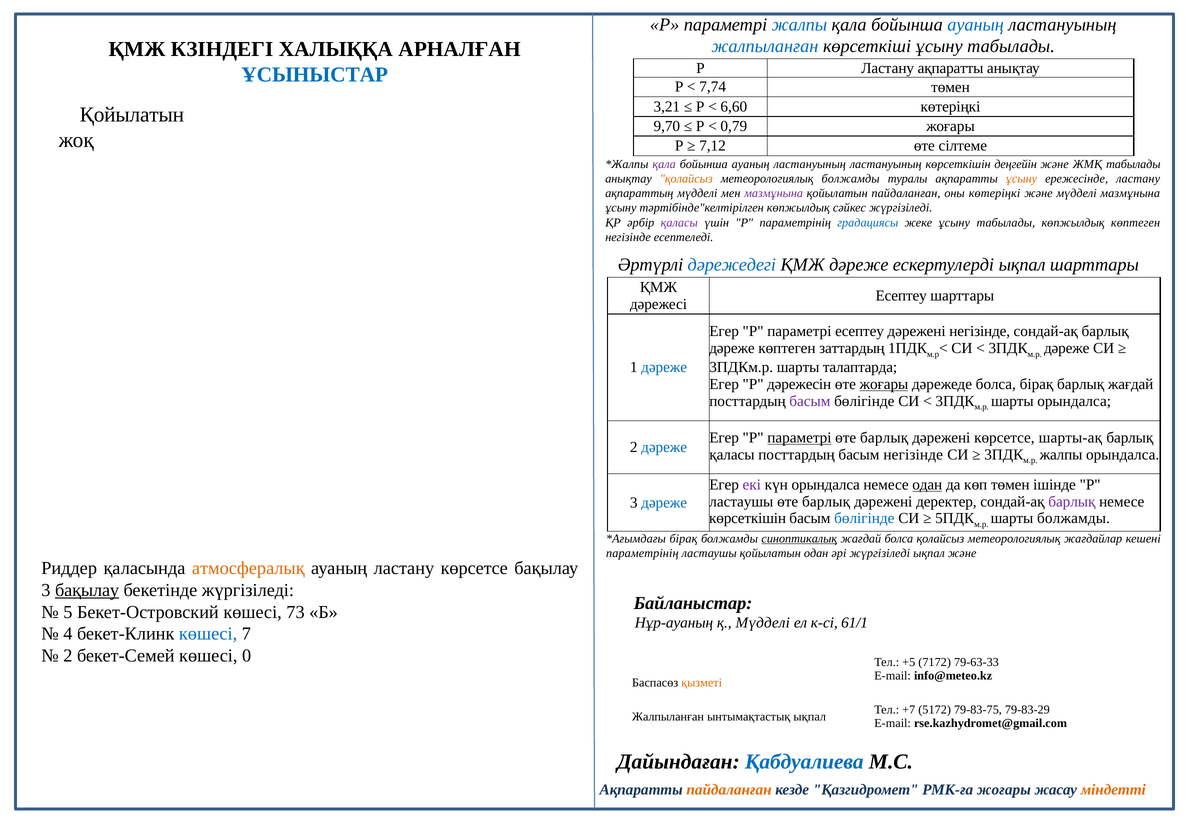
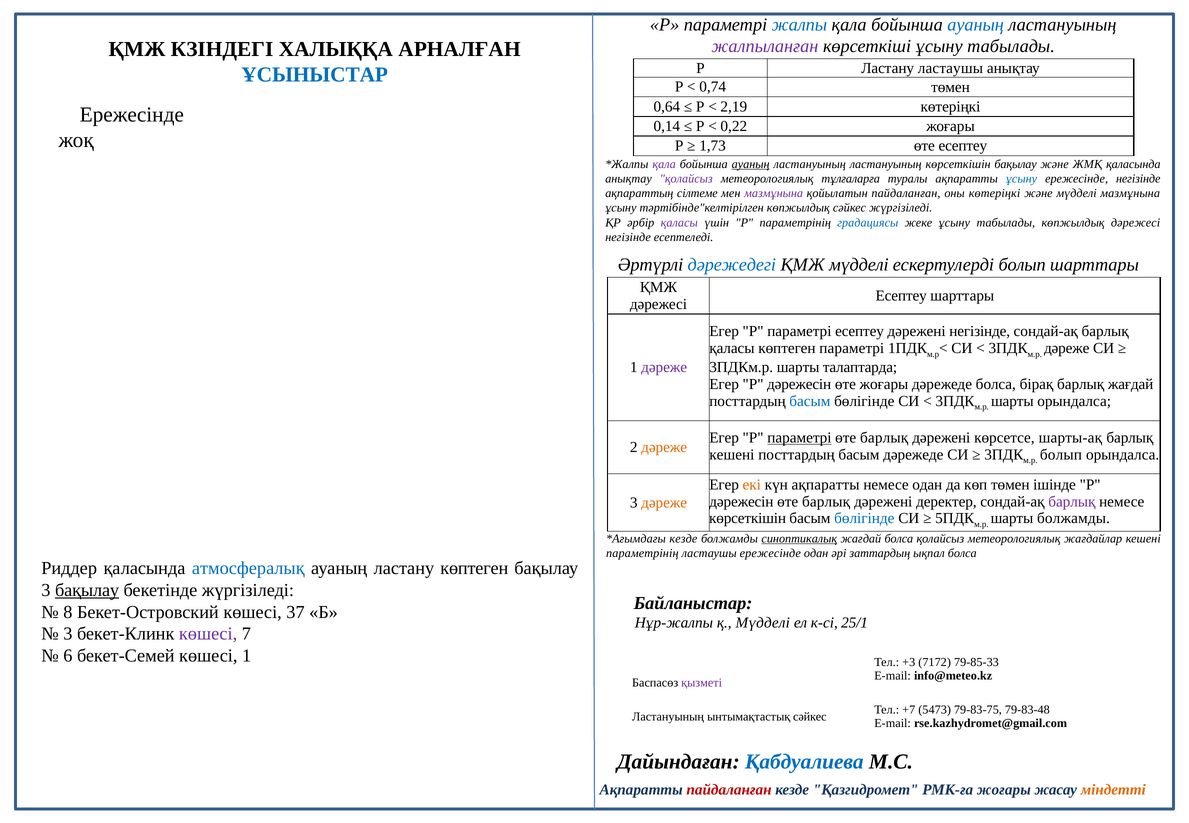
жалпыланған at (765, 46) colour: blue -> purple
Ластану ақпаратты: ақпаратты -> ластаушы
7,74: 7,74 -> 0,74
3,21: 3,21 -> 0,64
6,60: 6,60 -> 2,19
Қойылатын at (132, 115): Қойылатын -> Ережесінде
9,70: 9,70 -> 0,14
0,79: 0,79 -> 0,22
7,12: 7,12 -> 1,73
өте сілтеме: сілтеме -> есептеу
ауаның at (751, 164) underline: none -> present
көрсеткішін деңгейін: деңгейін -> бақылау
ЖМҚ табылады: табылады -> қаласында
қолайсыз at (686, 179) colour: orange -> purple
метеорологиялық болжамды: болжамды -> тұлғаларға
ұсыну at (1021, 179) colour: orange -> blue
ережесінде ластану: ластану -> негізінде
ақпараттың мүдделі: мүдделі -> сілтеме
көпжылдық көптеген: көптеген -> дәрежесі
ҚМЖ дәреже: дәреже -> мүдделі
ескертулерді ықпал: ықпал -> болып
дәреже at (732, 348): дәреже -> қаласы
көптеген заттардың: заттардың -> параметрі
дәреже at (664, 367) colour: blue -> purple
жоғары at (884, 384) underline: present -> none
басым at (810, 401) colour: purple -> blue
дәреже at (664, 447) colour: blue -> orange
қаласы at (732, 455): қаласы -> кешені
басым негізінде: негізінде -> дәрежеде
жалпы at (1061, 455): жалпы -> болып
екі colour: purple -> orange
күн орындалса: орындалса -> ақпаратты
одан at (927, 485) underline: present -> none
ластаушы at (741, 502): ластаушы -> дәрежесін
дәреже at (664, 503) colour: blue -> orange
бірақ at (683, 539): бірақ -> кезде
ластаушы қойылатын: қойылатын -> ережесінде
әрі жүргізіледі: жүргізіледі -> заттардың
ықпал және: және -> болса
атмосфералық colour: orange -> blue
ластану көрсетсе: көрсетсе -> көптеген
5: 5 -> 8
73: 73 -> 37
Нұр-ауаның: Нұр-ауаның -> Нұр-жалпы
61/1: 61/1 -> 25/1
4 at (68, 634): 4 -> 3
көшесі at (208, 634) colour: blue -> purple
2 at (68, 656): 2 -> 6
көшесі 0: 0 -> 1
+5: +5 -> +3
79-63-33: 79-63-33 -> 79-85-33
қызметі colour: orange -> purple
5172: 5172 -> 5473
79-83-29: 79-83-29 -> 79-83-48
Жалпыланған at (668, 717): Жалпыланған -> Ластануының
ынтымақтастық ықпал: ықпал -> сәйкес
пайдаланған at (729, 790) colour: orange -> red
